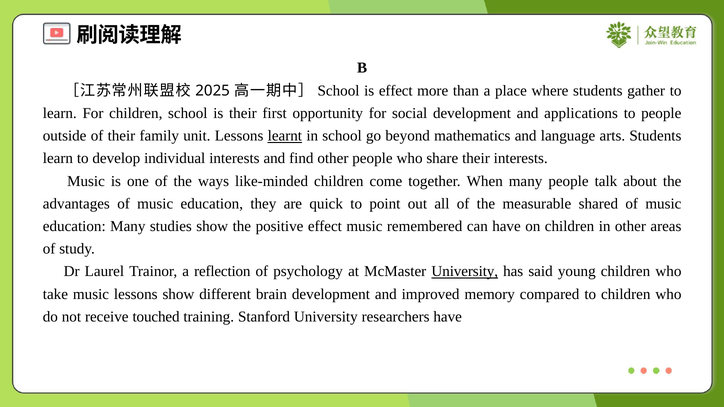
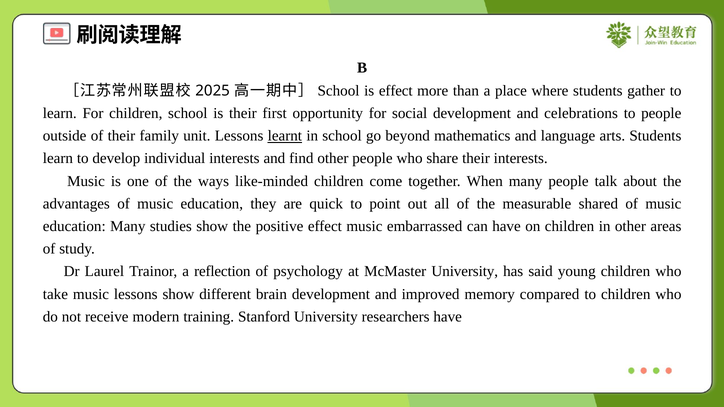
applications: applications -> celebrations
remembered: remembered -> embarrassed
University at (465, 272) underline: present -> none
touched: touched -> modern
